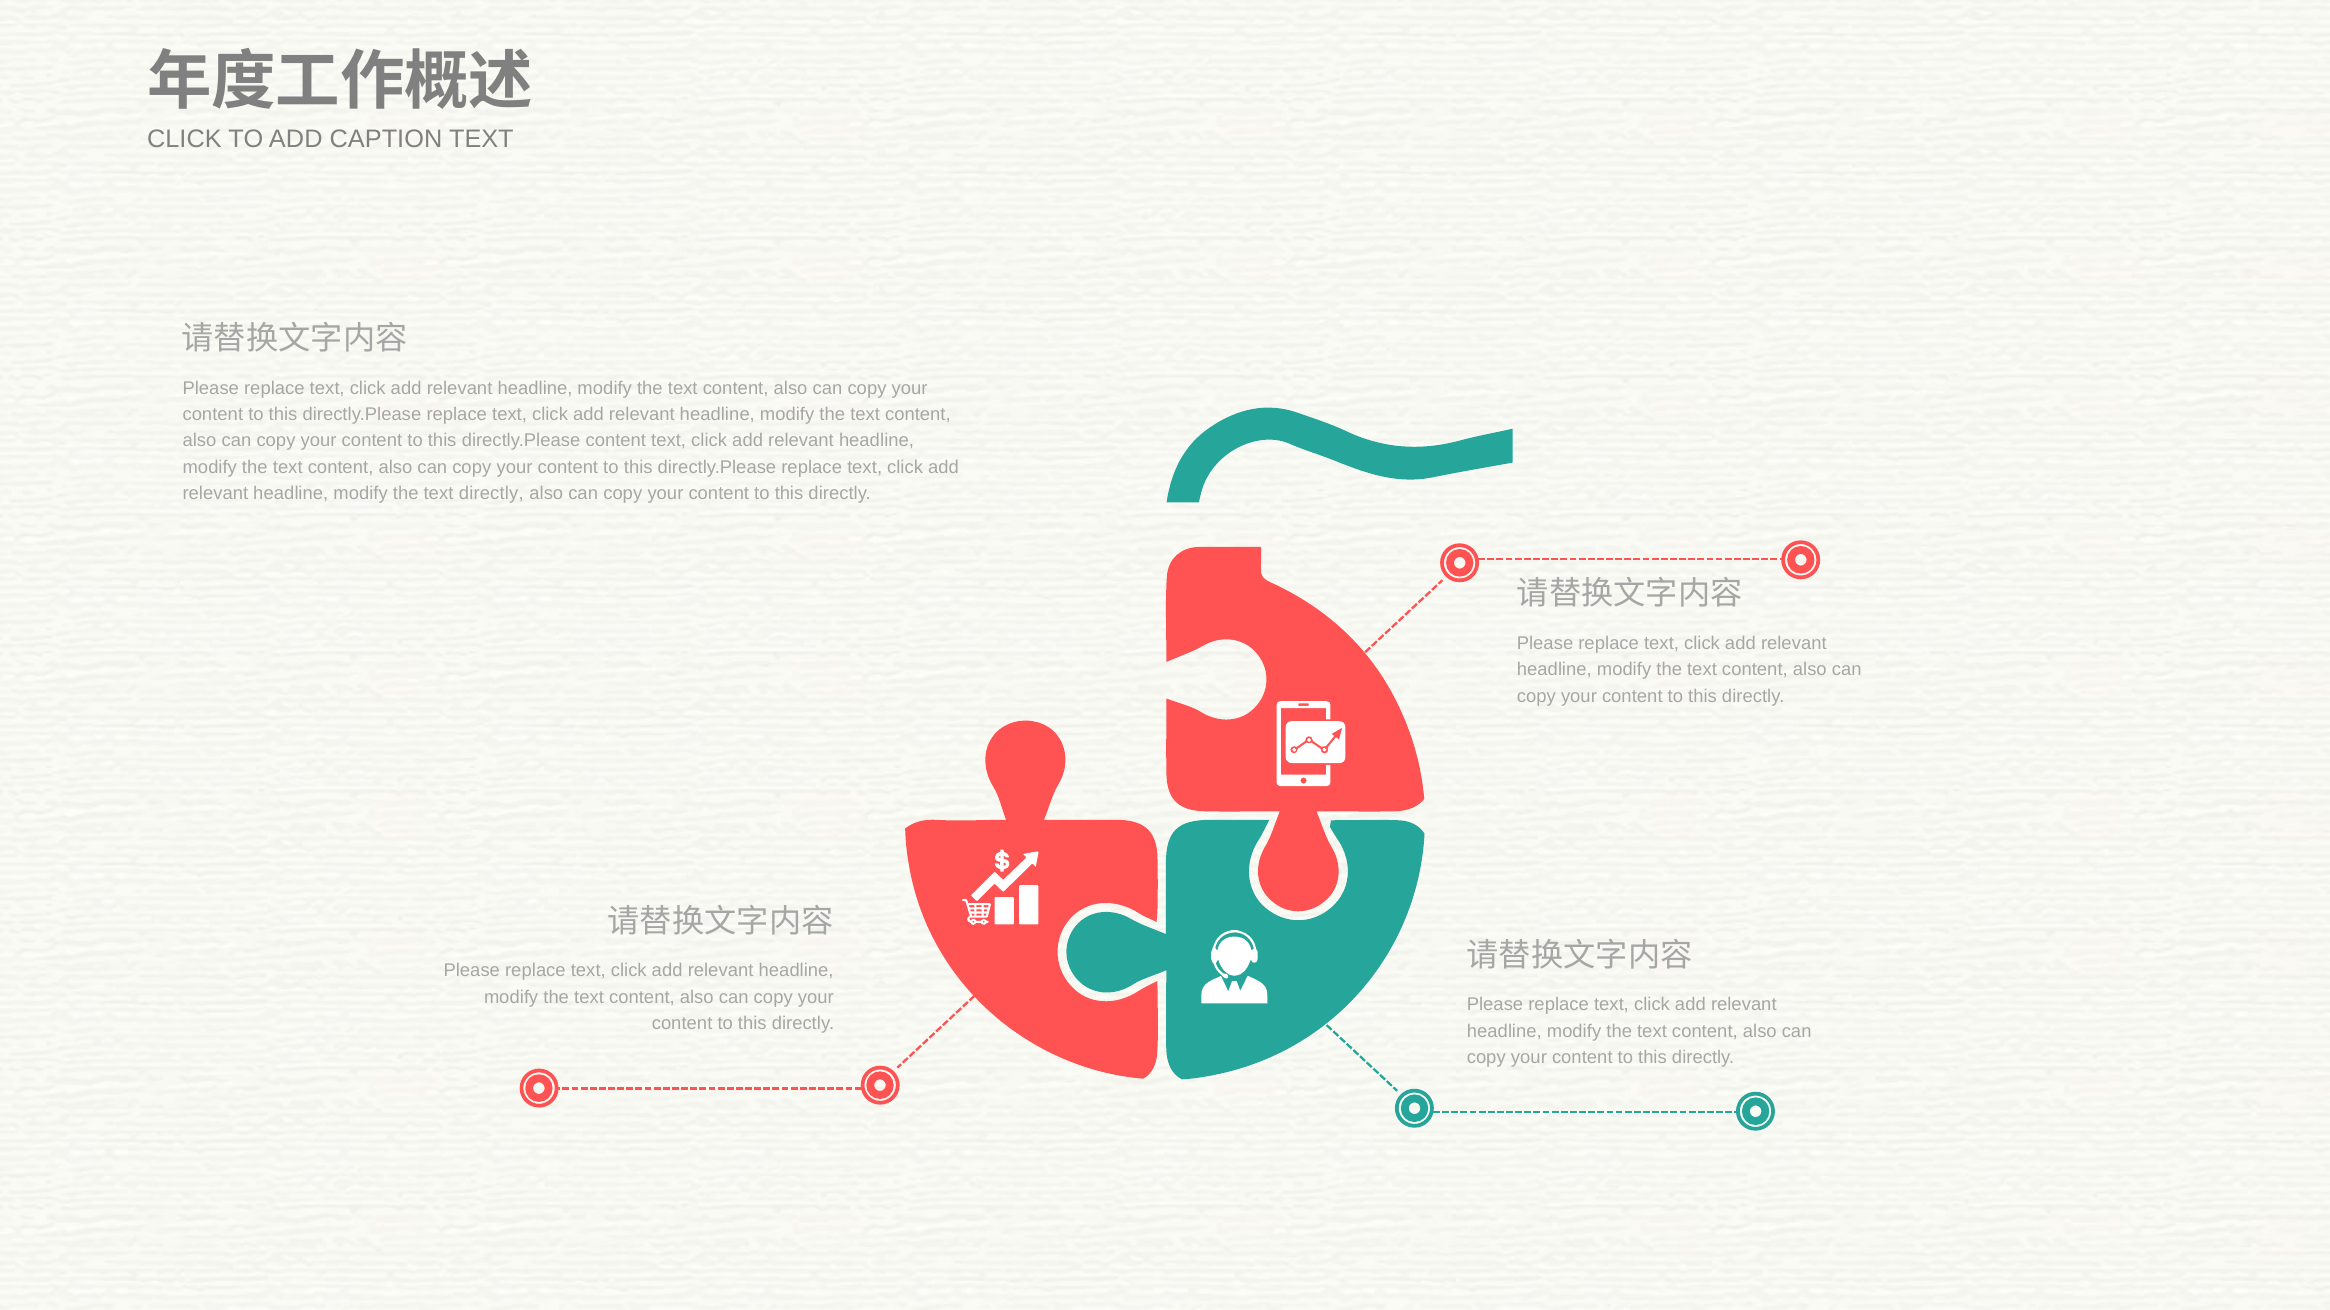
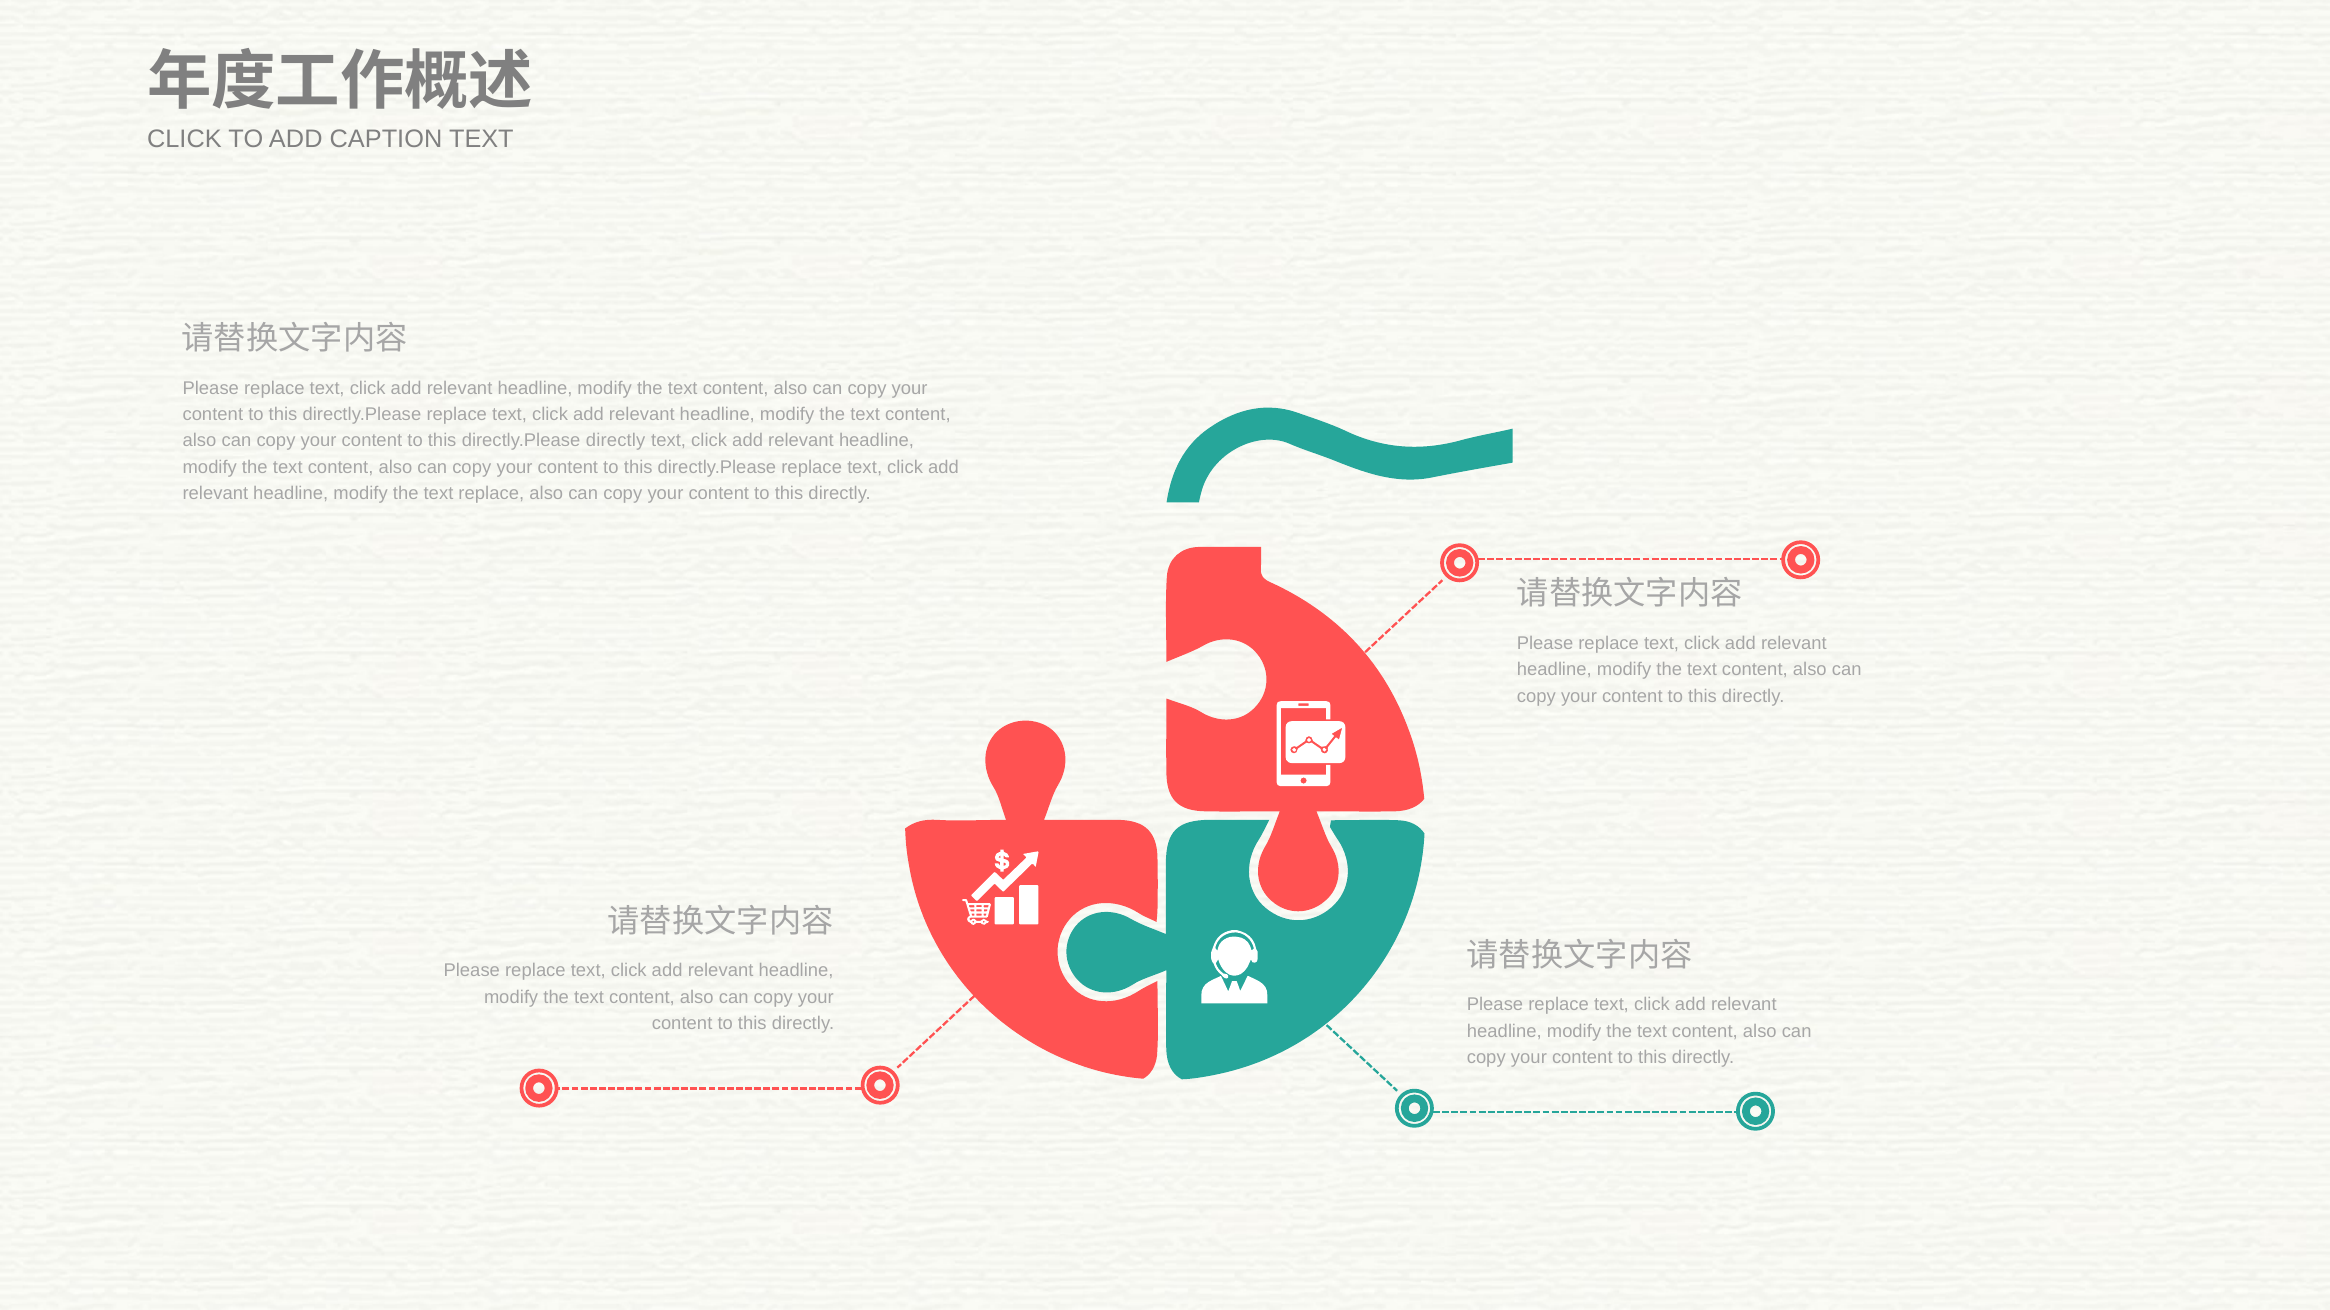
directly.Please content: content -> directly
text directly: directly -> replace
